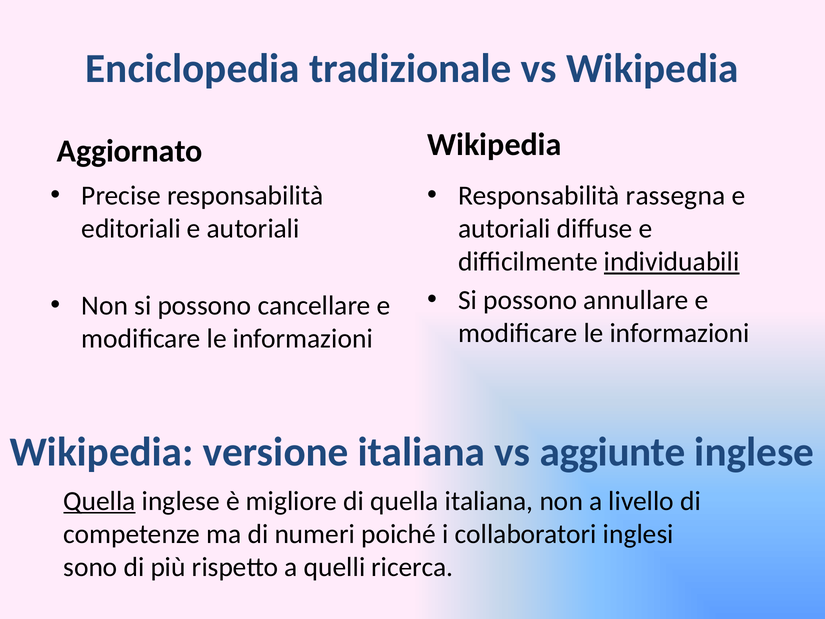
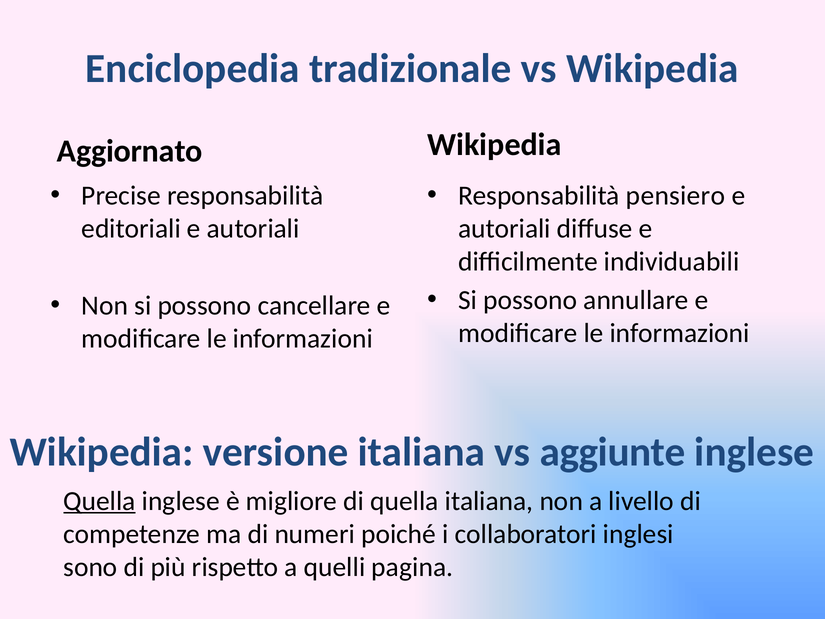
rassegna: rassegna -> pensiero
individuabili underline: present -> none
ricerca: ricerca -> pagina
